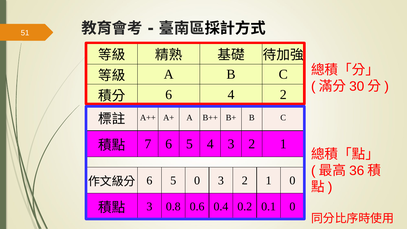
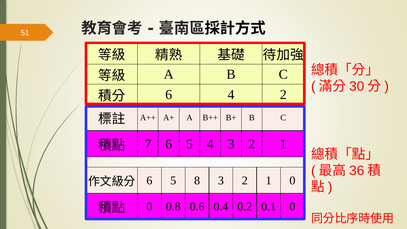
5 0: 0 -> 8
3 at (149, 206): 3 -> 0
